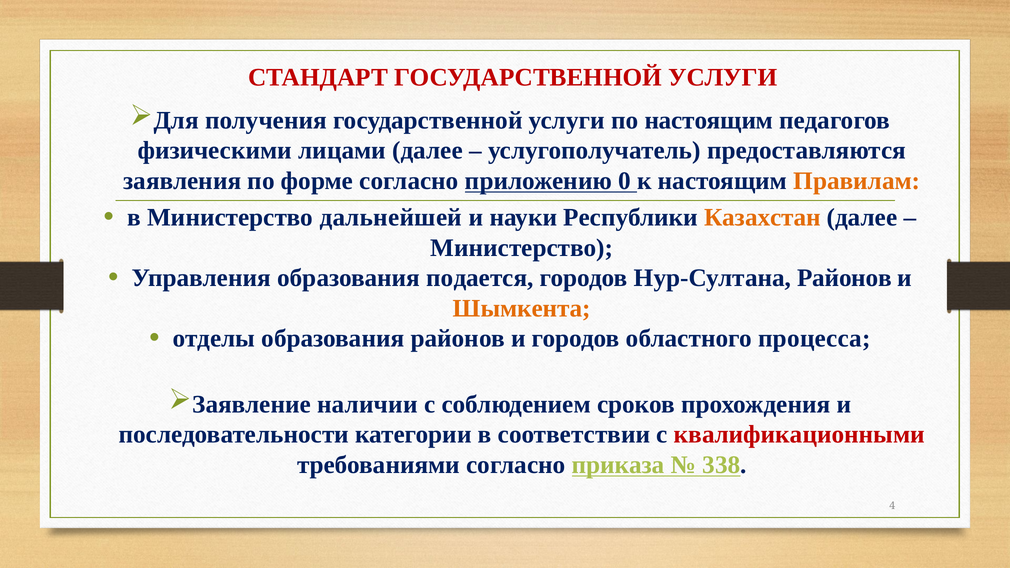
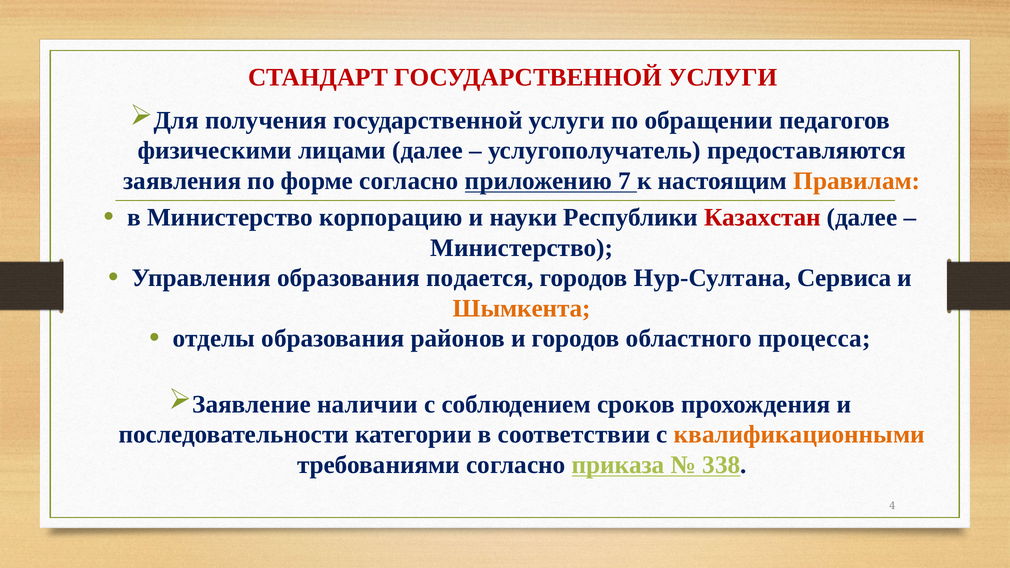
по настоящим: настоящим -> обращении
0: 0 -> 7
дальнейшей: дальнейшей -> корпорацию
Казахстан colour: orange -> red
Нур-Султана Районов: Районов -> Сервиса
квалификационными colour: red -> orange
